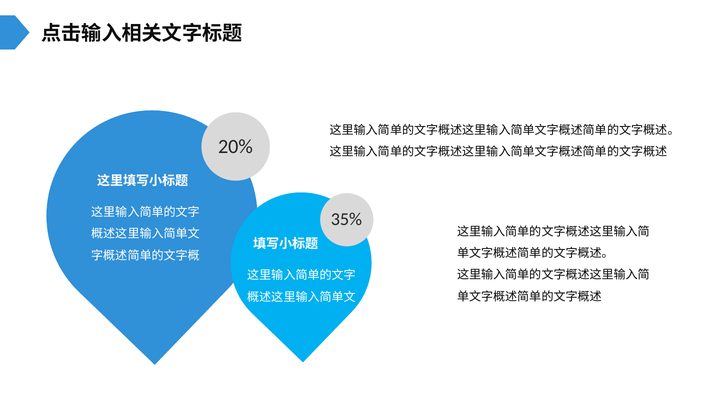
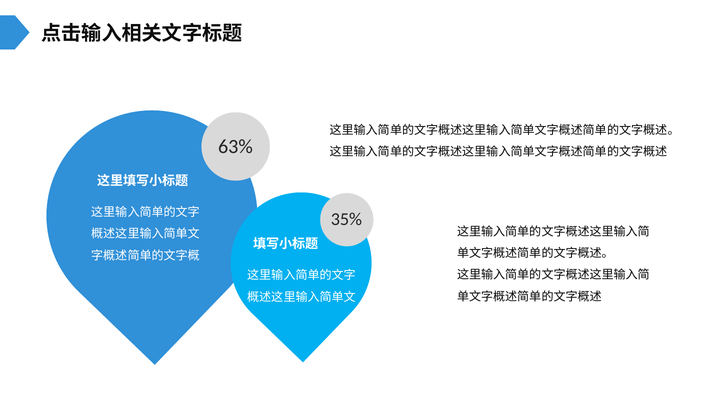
20%: 20% -> 63%
